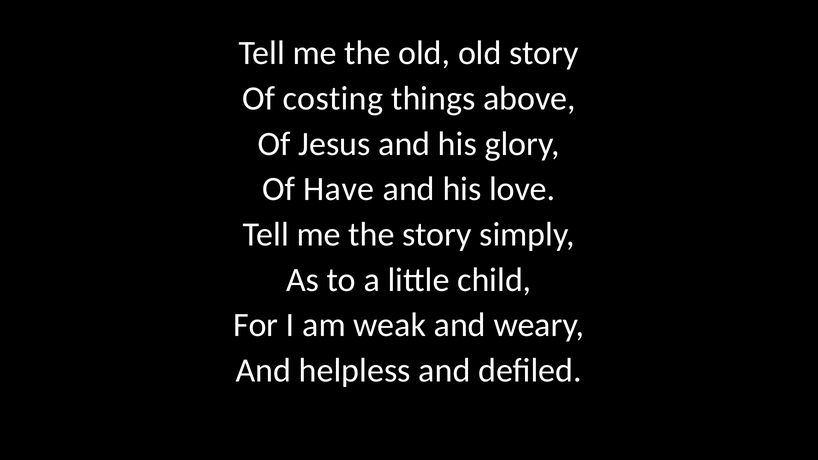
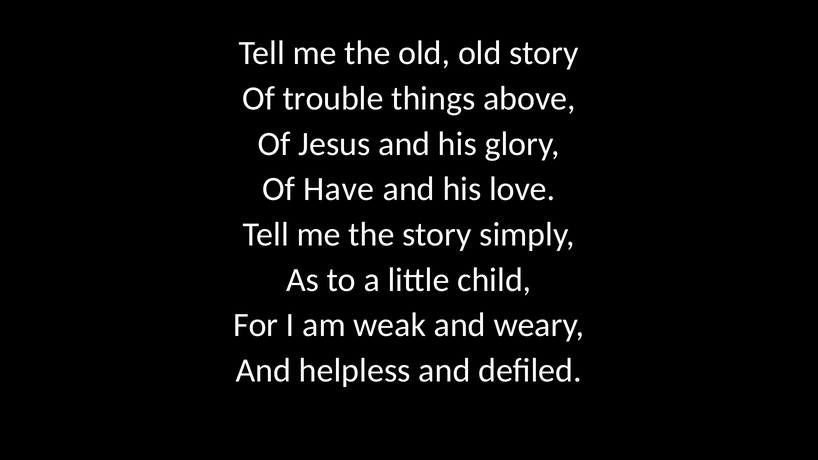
costing: costing -> trouble
